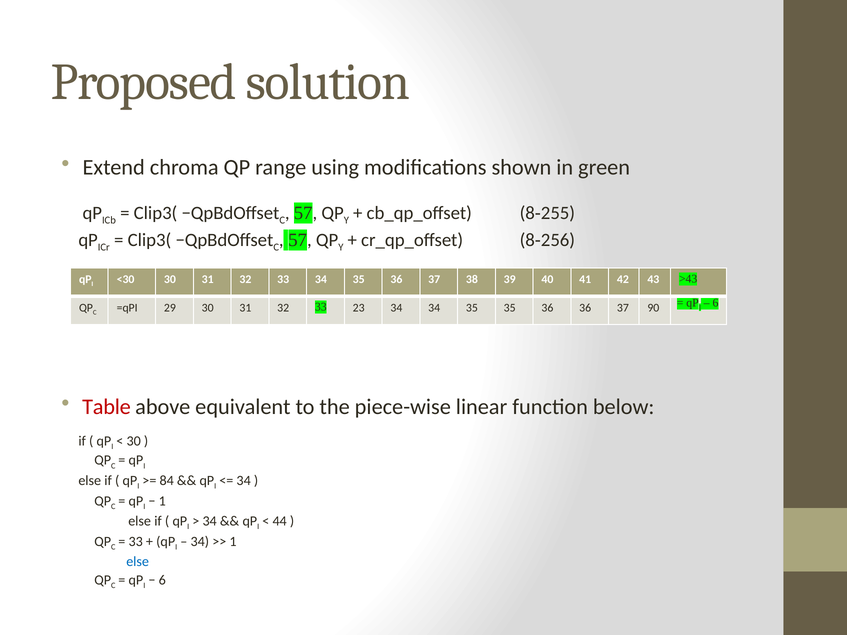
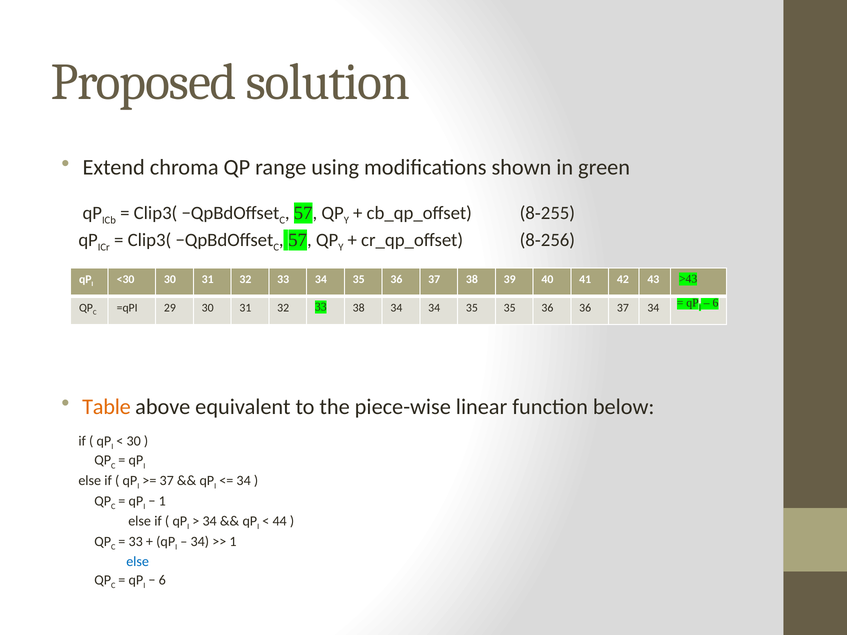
33 23: 23 -> 38
37 90: 90 -> 34
Table colour: red -> orange
84 at (167, 481): 84 -> 37
